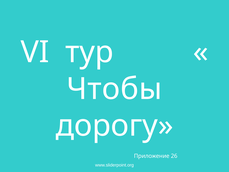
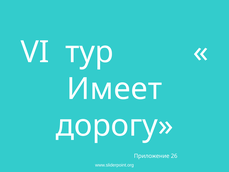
Чтобы: Чтобы -> Имеет
